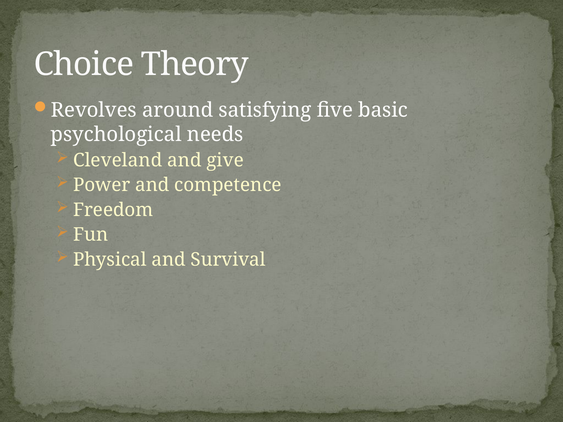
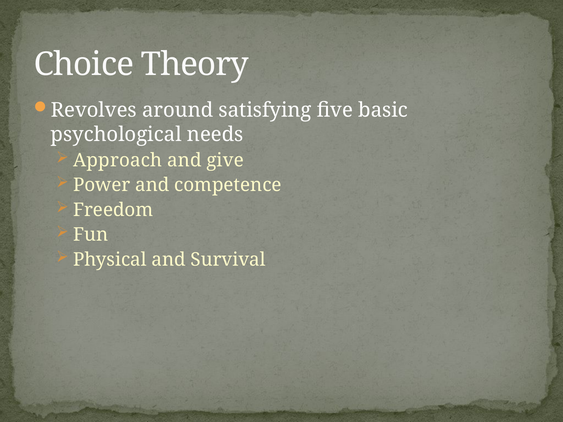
Cleveland: Cleveland -> Approach
